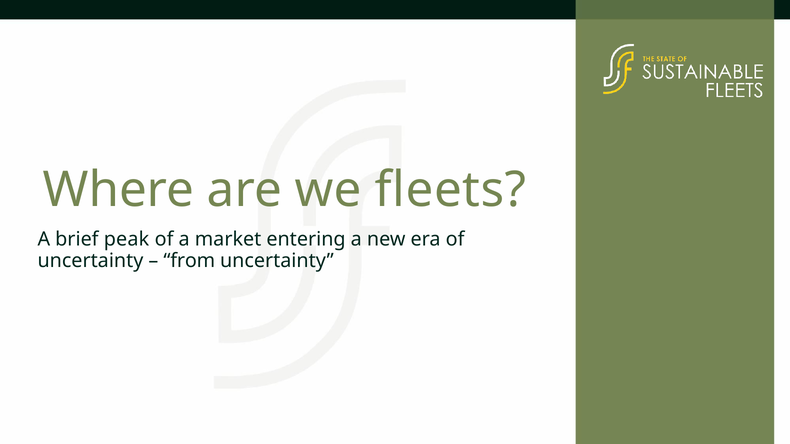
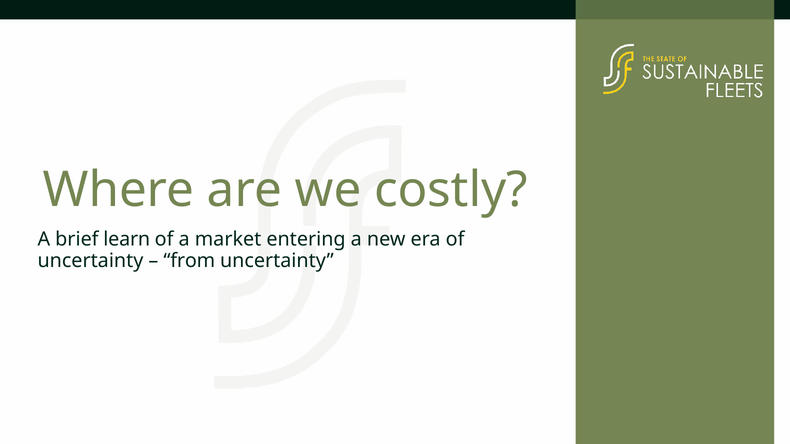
fleets: fleets -> costly
peak: peak -> learn
